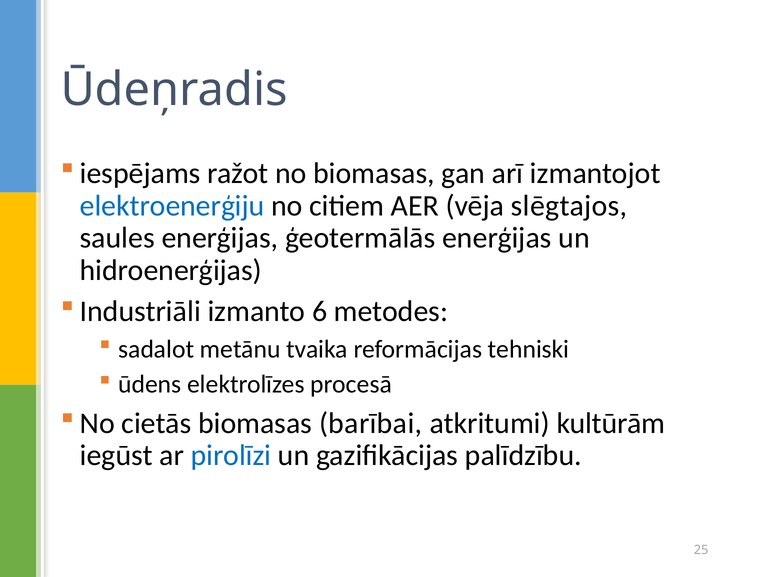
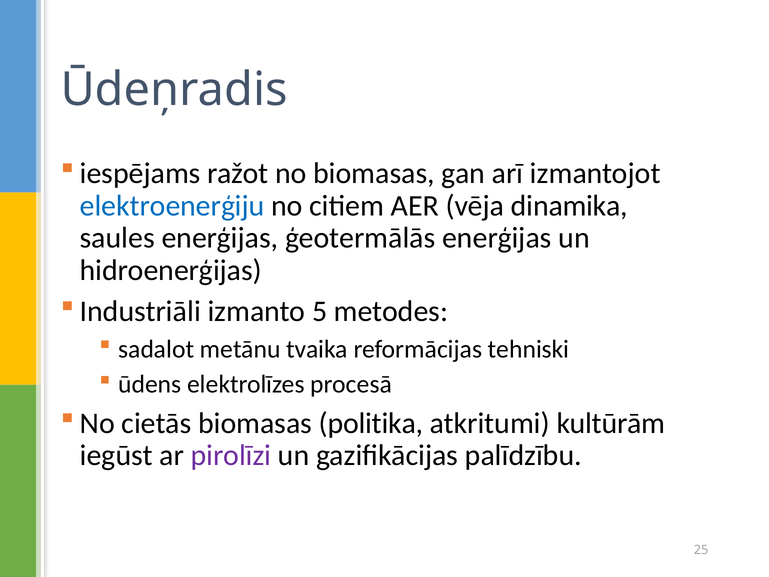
slēgtajos: slēgtajos -> dinamika
6: 6 -> 5
barībai: barībai -> politika
pirolīzi colour: blue -> purple
